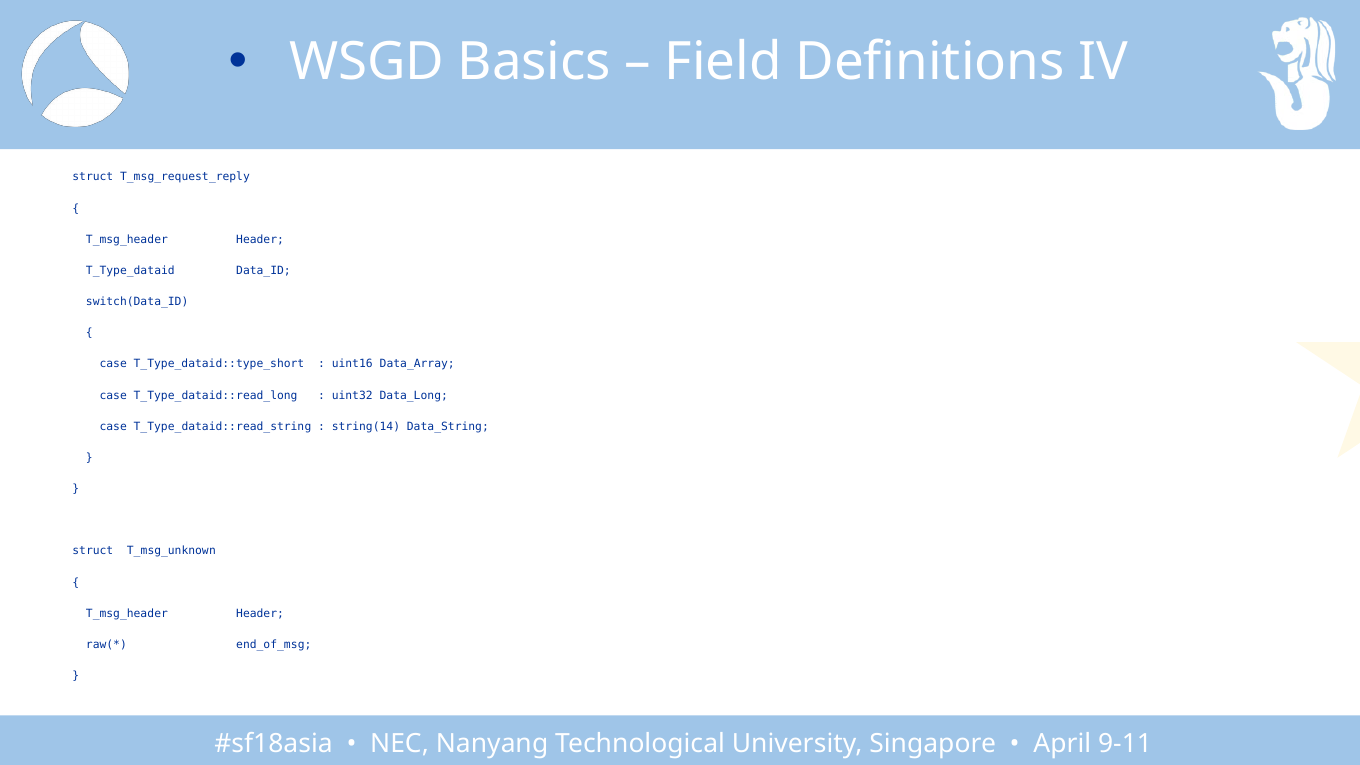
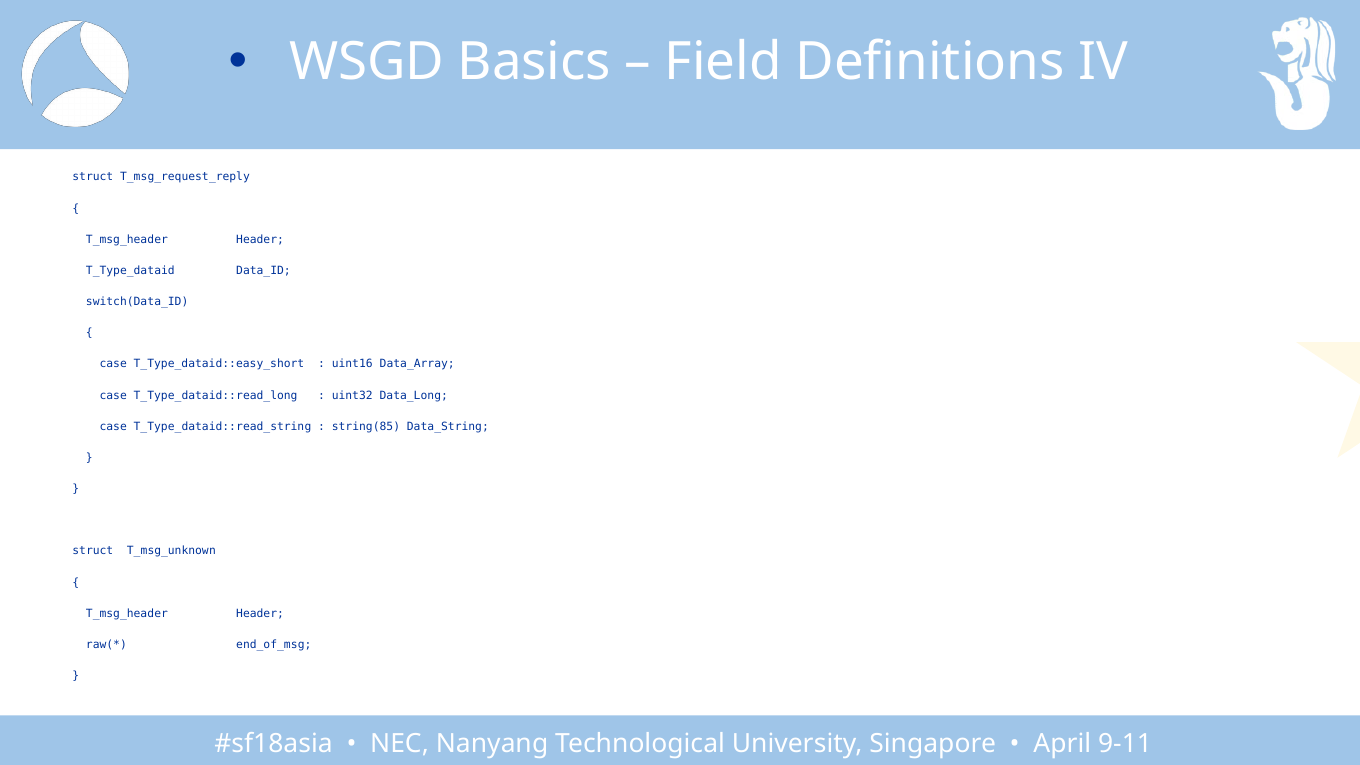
T_Type_dataid::type_short: T_Type_dataid::type_short -> T_Type_dataid::easy_short
string(14: string(14 -> string(85
